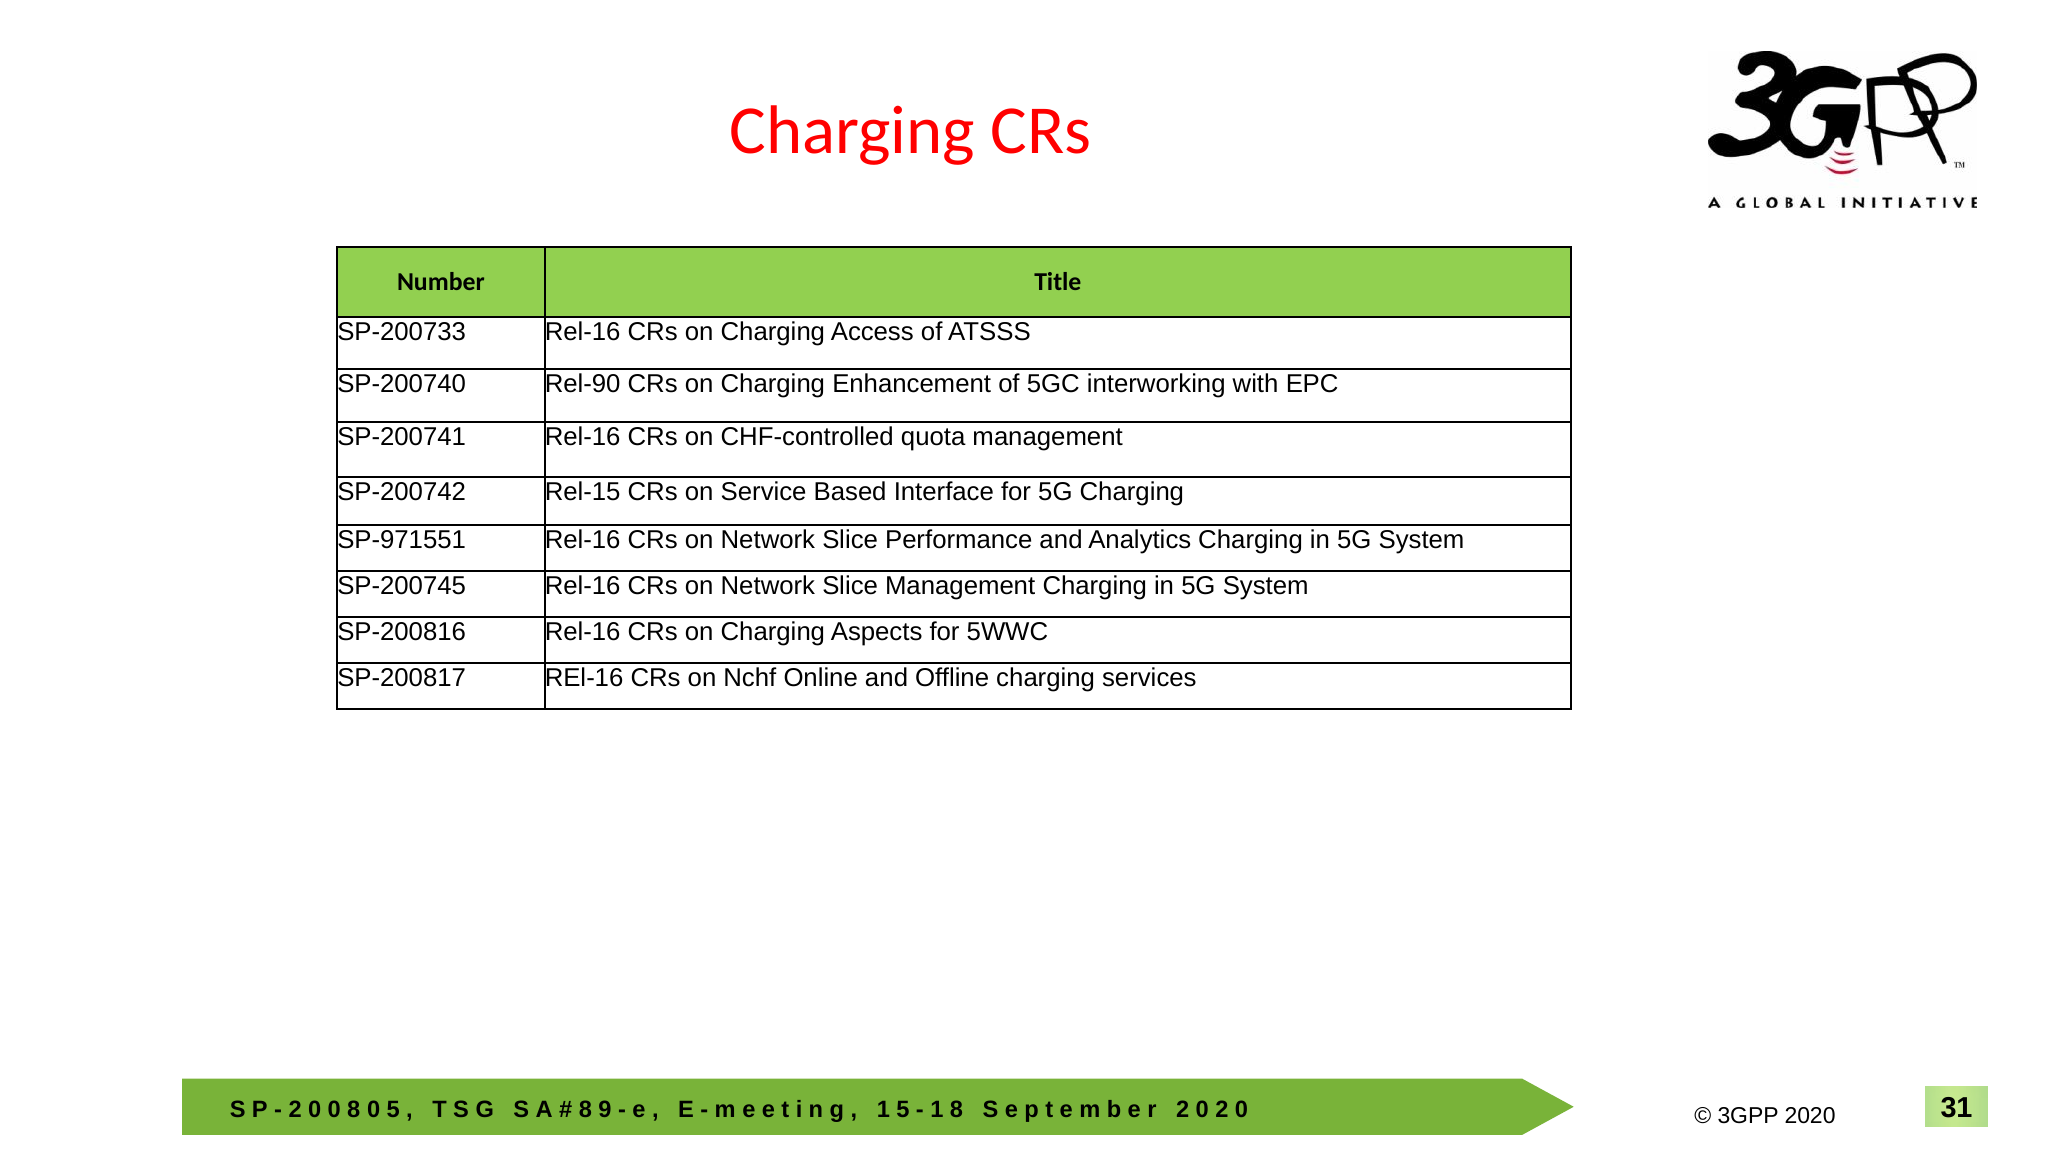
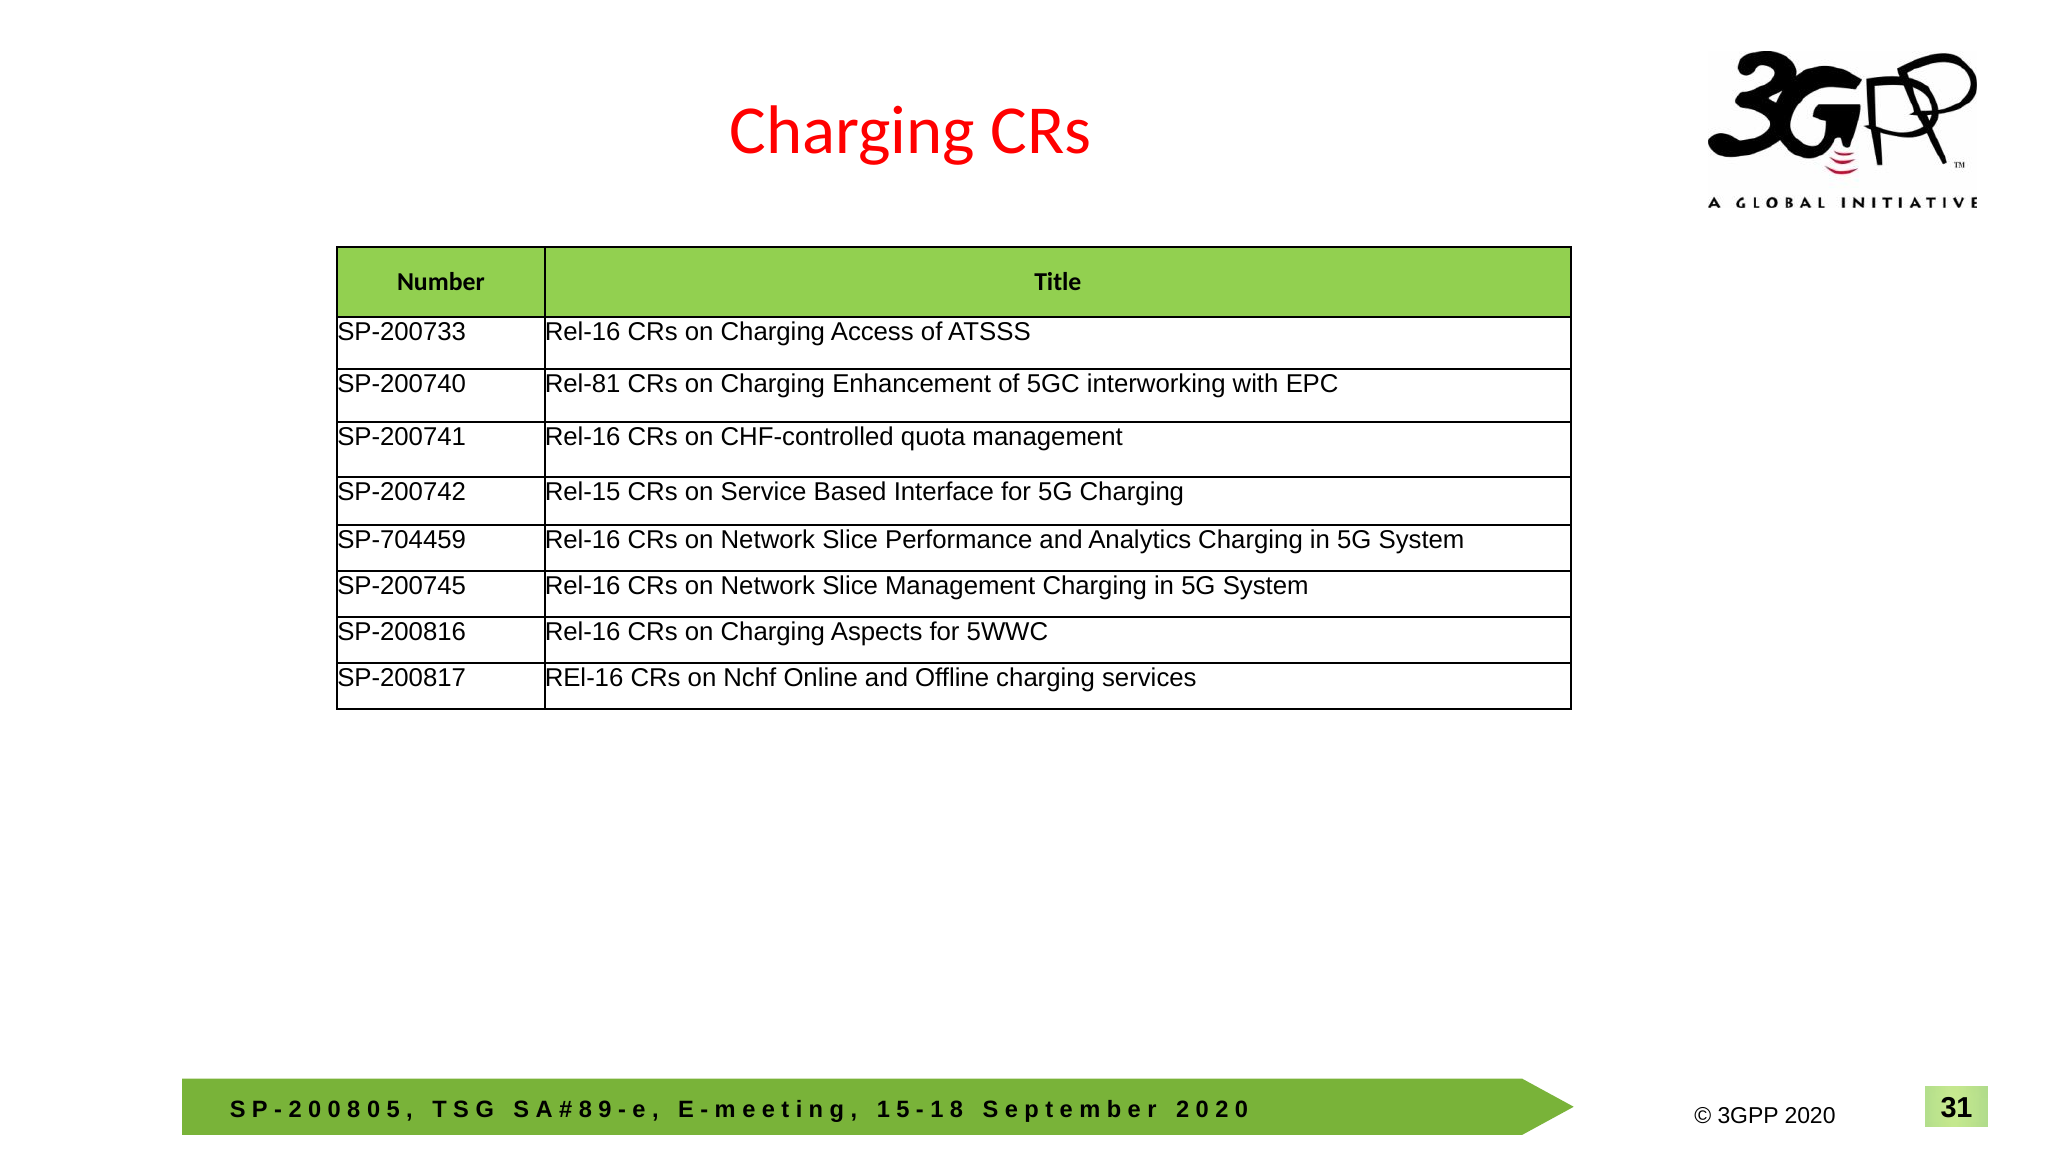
Rel-90: Rel-90 -> Rel-81
SP-971551: SP-971551 -> SP-704459
